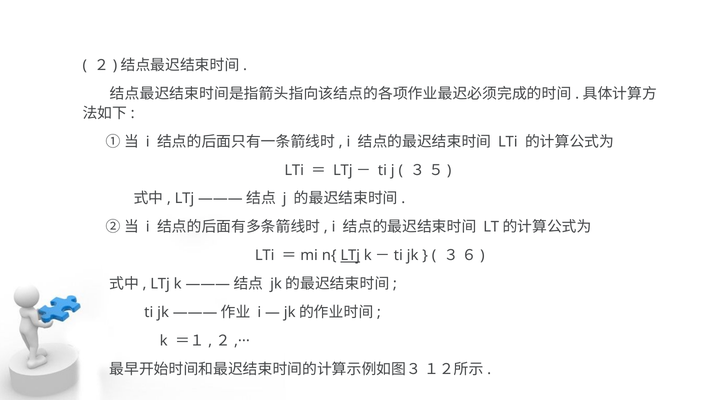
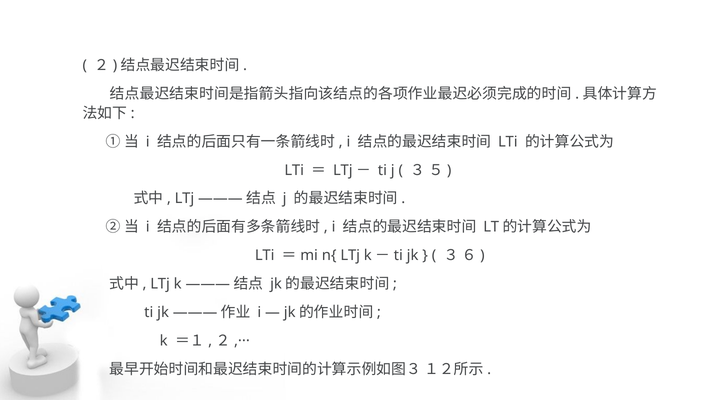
LTj at (350, 255) underline: present -> none
